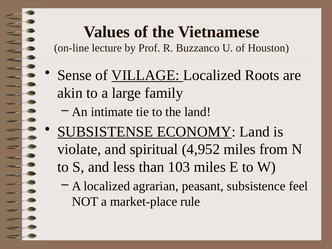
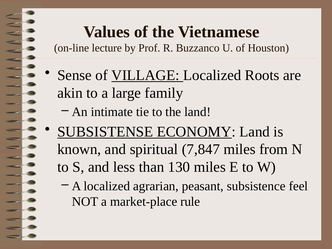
violate: violate -> known
4,952: 4,952 -> 7,847
103: 103 -> 130
